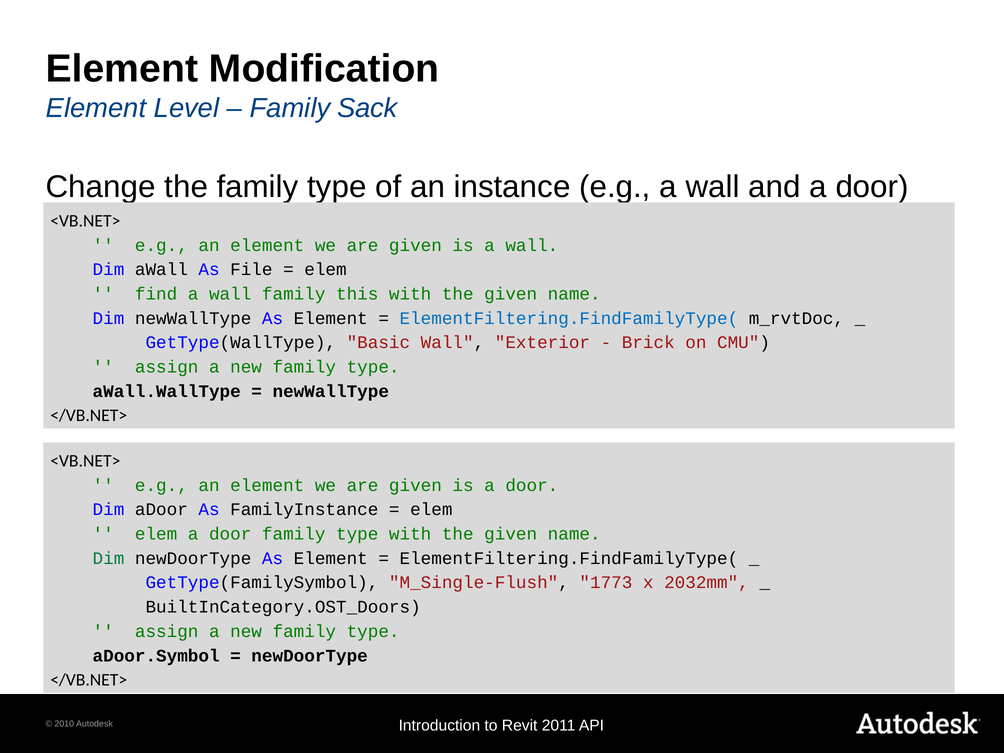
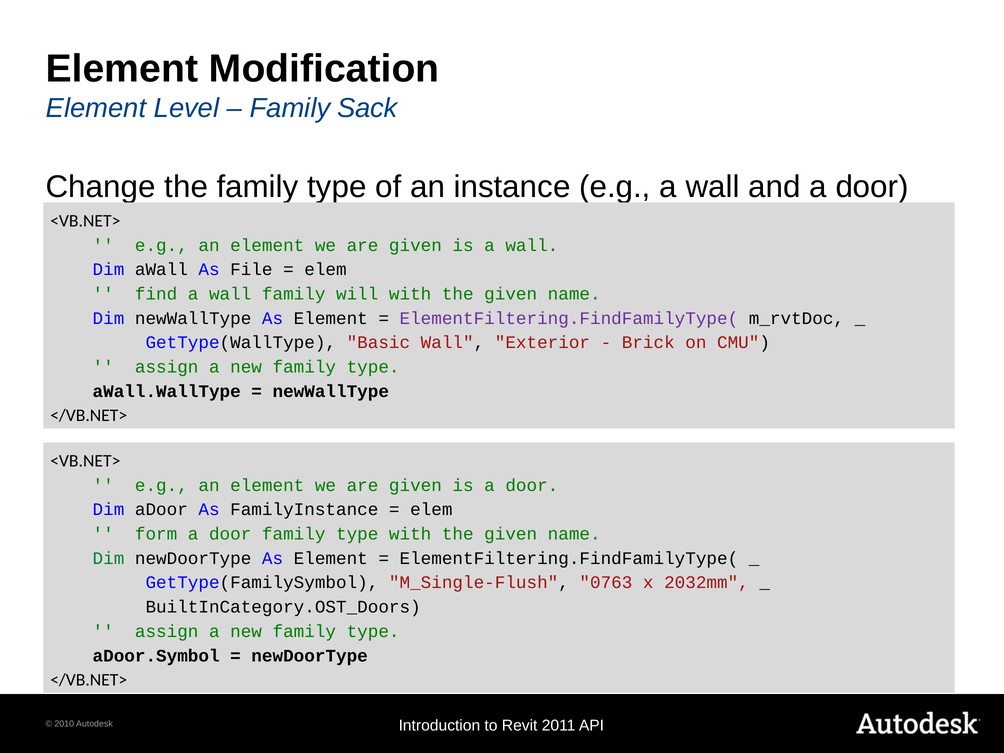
this: this -> will
ElementFiltering.FindFamilyType( at (569, 318) colour: blue -> purple
elem at (156, 534): elem -> form
1773: 1773 -> 0763
